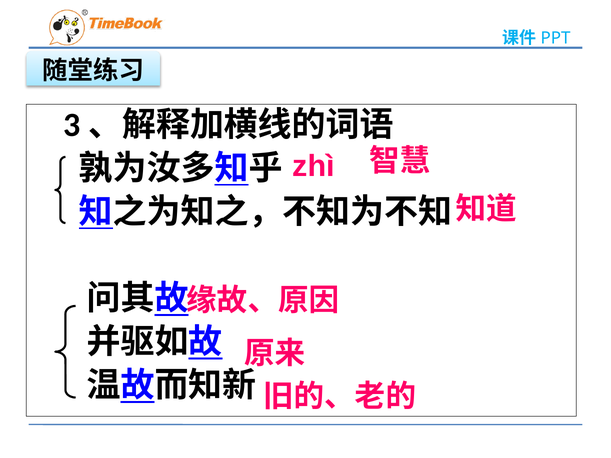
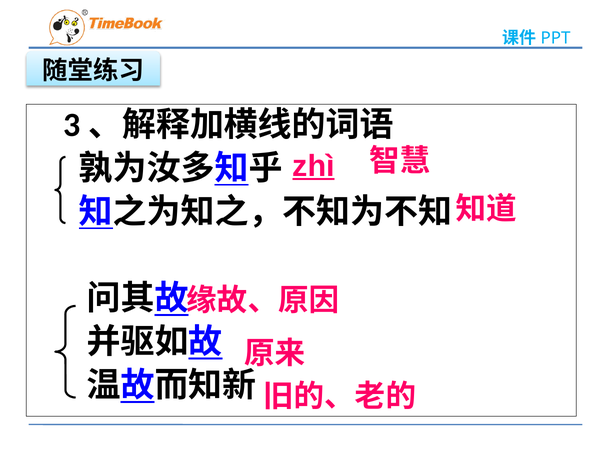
zhì underline: none -> present
